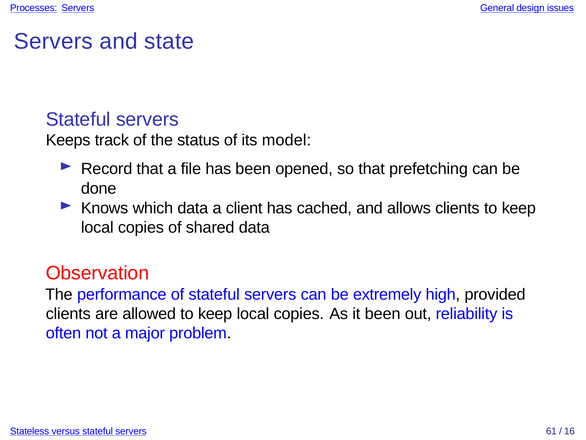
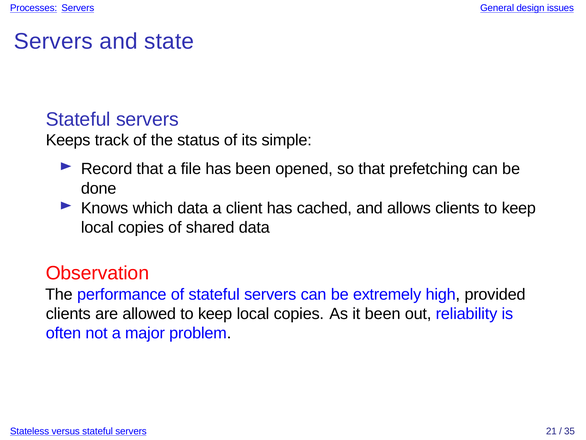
model: model -> simple
61: 61 -> 21
16: 16 -> 35
